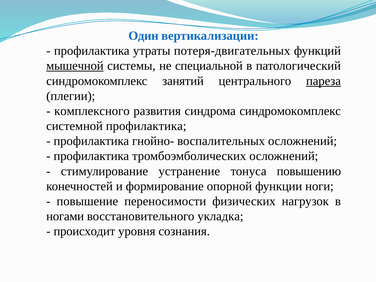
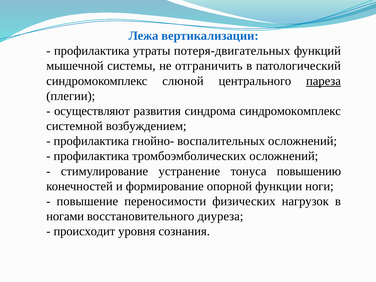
Один: Один -> Лежа
мышечной underline: present -> none
специальной: специальной -> отграничить
занятий: занятий -> слюной
комплексного: комплексного -> осуществляют
системной профилактика: профилактика -> возбуждением
укладка: укладка -> диуреза
